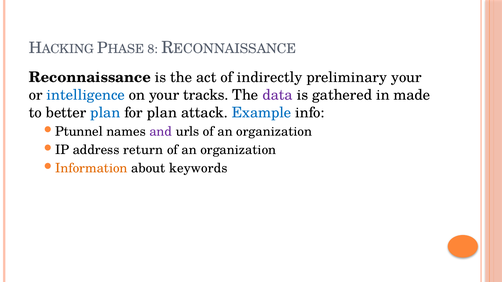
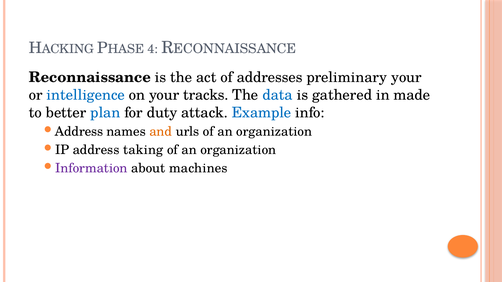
8: 8 -> 4
indirectly: indirectly -> addresses
data colour: purple -> blue
for plan: plan -> duty
Ptunnel at (79, 132): Ptunnel -> Address
and colour: purple -> orange
return: return -> taking
Information colour: orange -> purple
keywords: keywords -> machines
